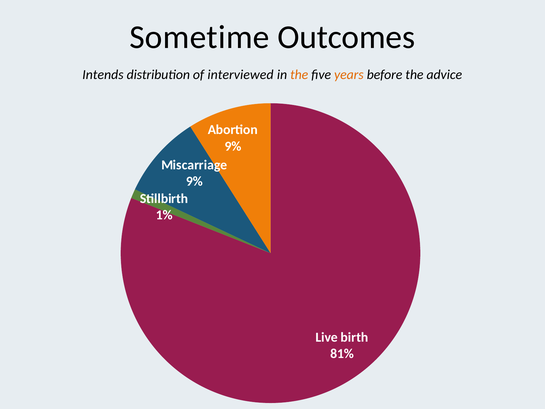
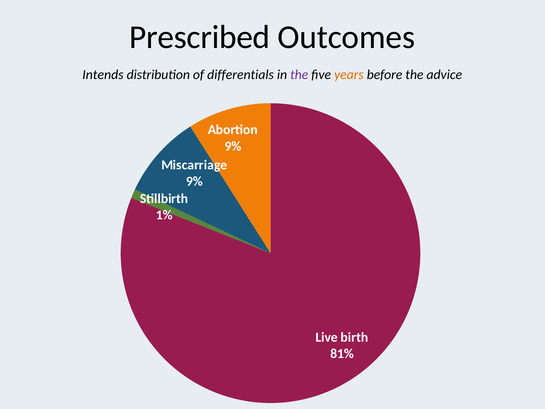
Sometime: Sometime -> Prescribed
interviewed: interviewed -> differentials
the at (299, 75) colour: orange -> purple
